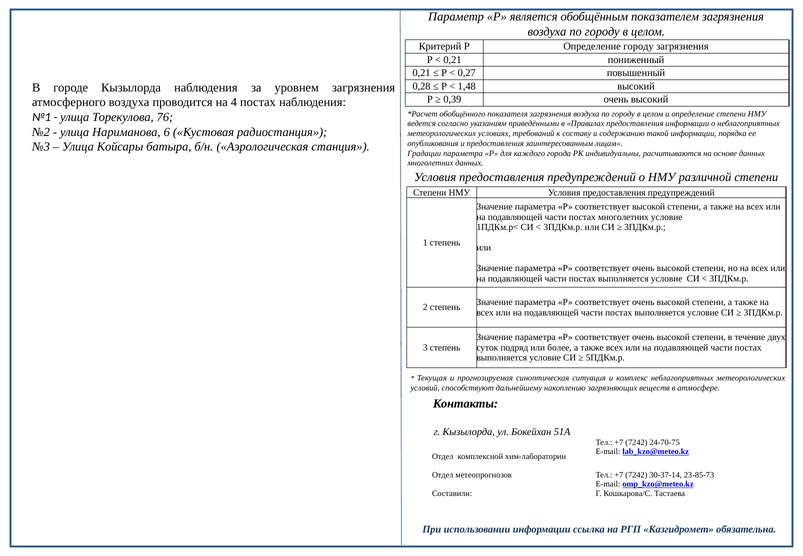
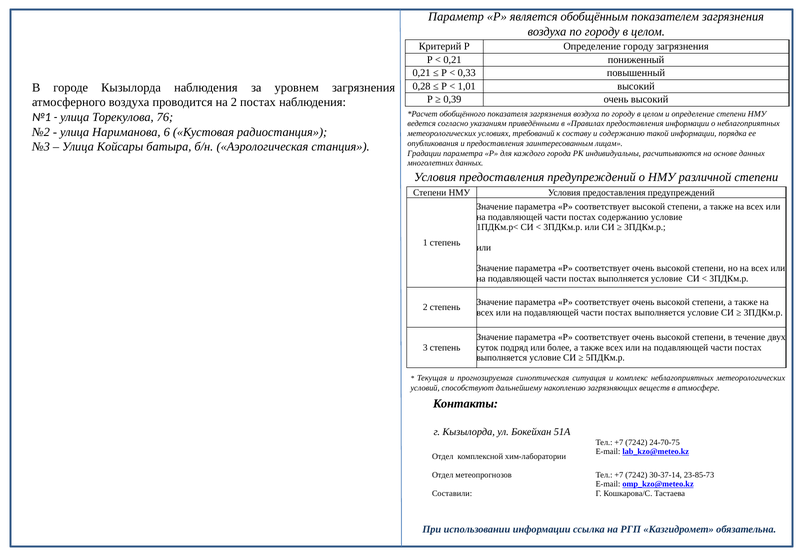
0,27: 0,27 -> 0,33
1,48: 1,48 -> 1,01
на 4: 4 -> 2
постах многолетних: многолетних -> содержанию
